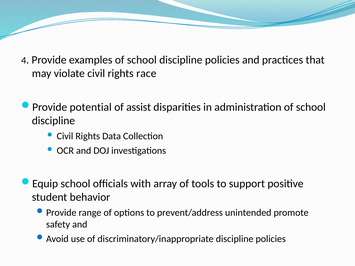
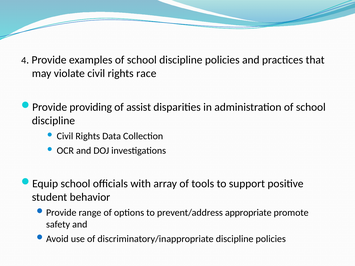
potential: potential -> providing
unintended: unintended -> appropriate
